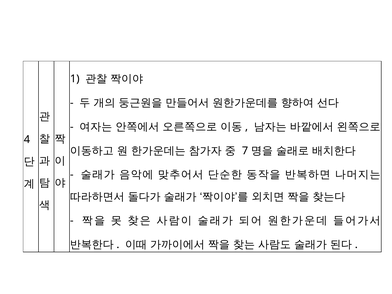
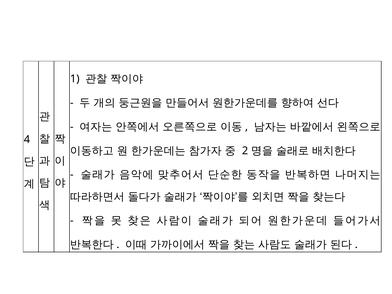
7: 7 -> 2
